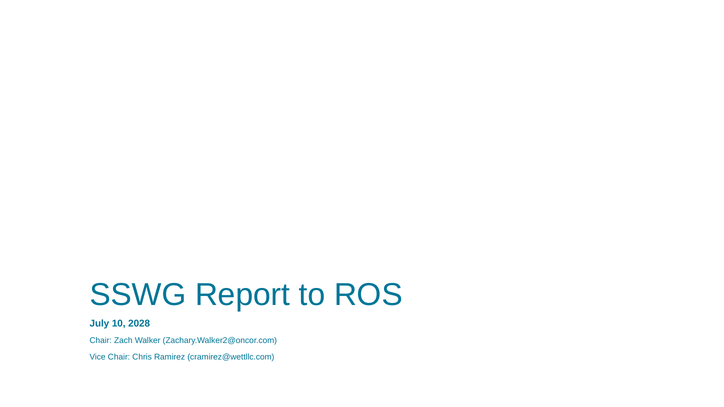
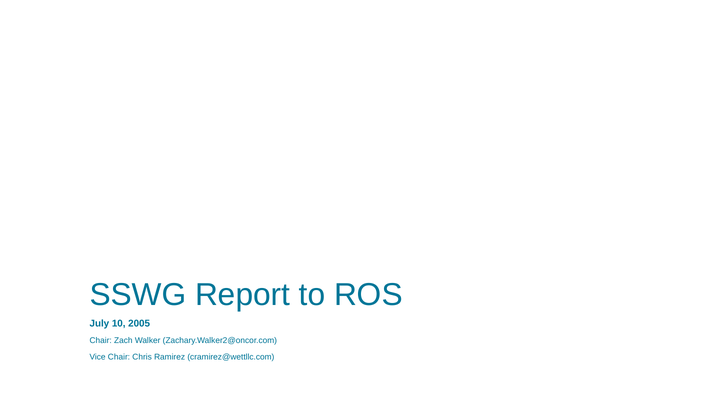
2028: 2028 -> 2005
